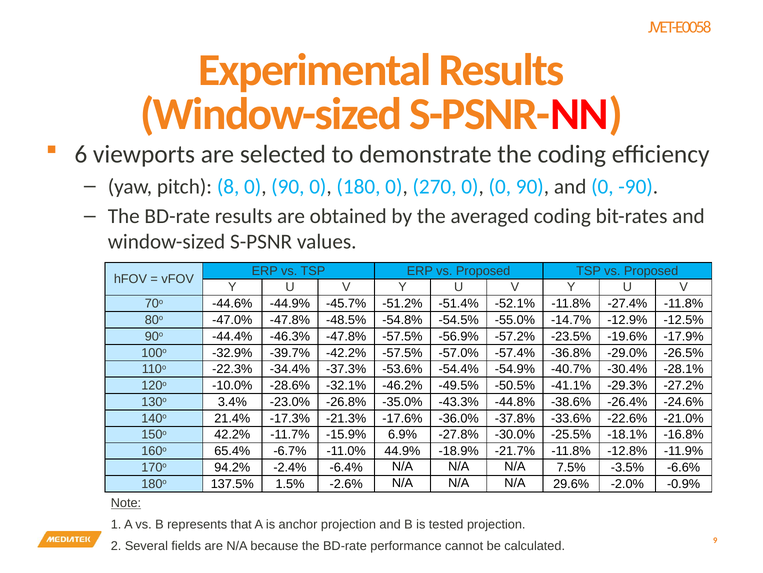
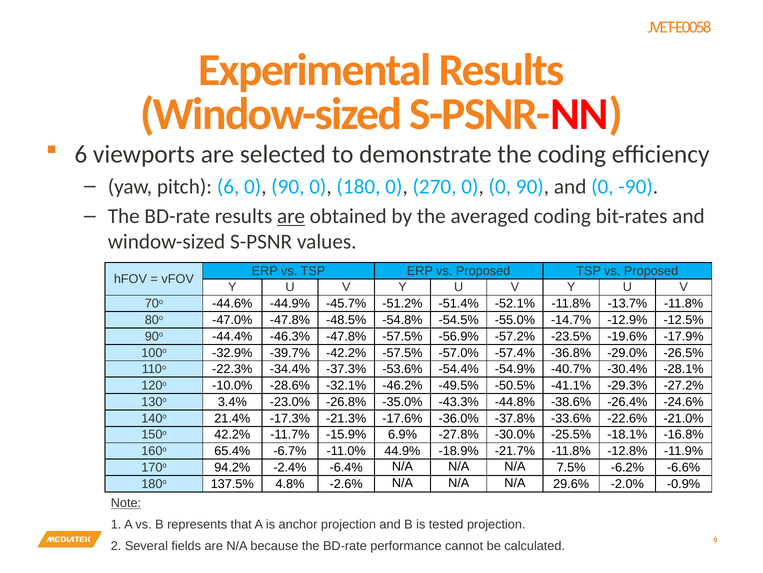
pitch 8: 8 -> 6
are at (291, 216) underline: none -> present
-27.4%: -27.4% -> -13.7%
-3.5%: -3.5% -> -6.2%
1.5%: 1.5% -> 4.8%
